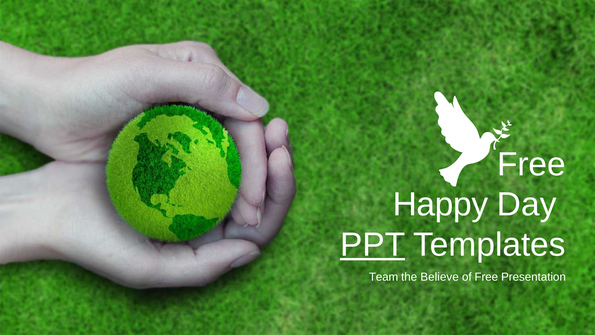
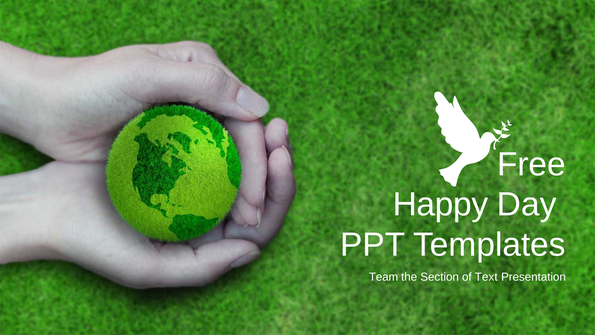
PPT underline: present -> none
Believe: Believe -> Section
of Free: Free -> Text
